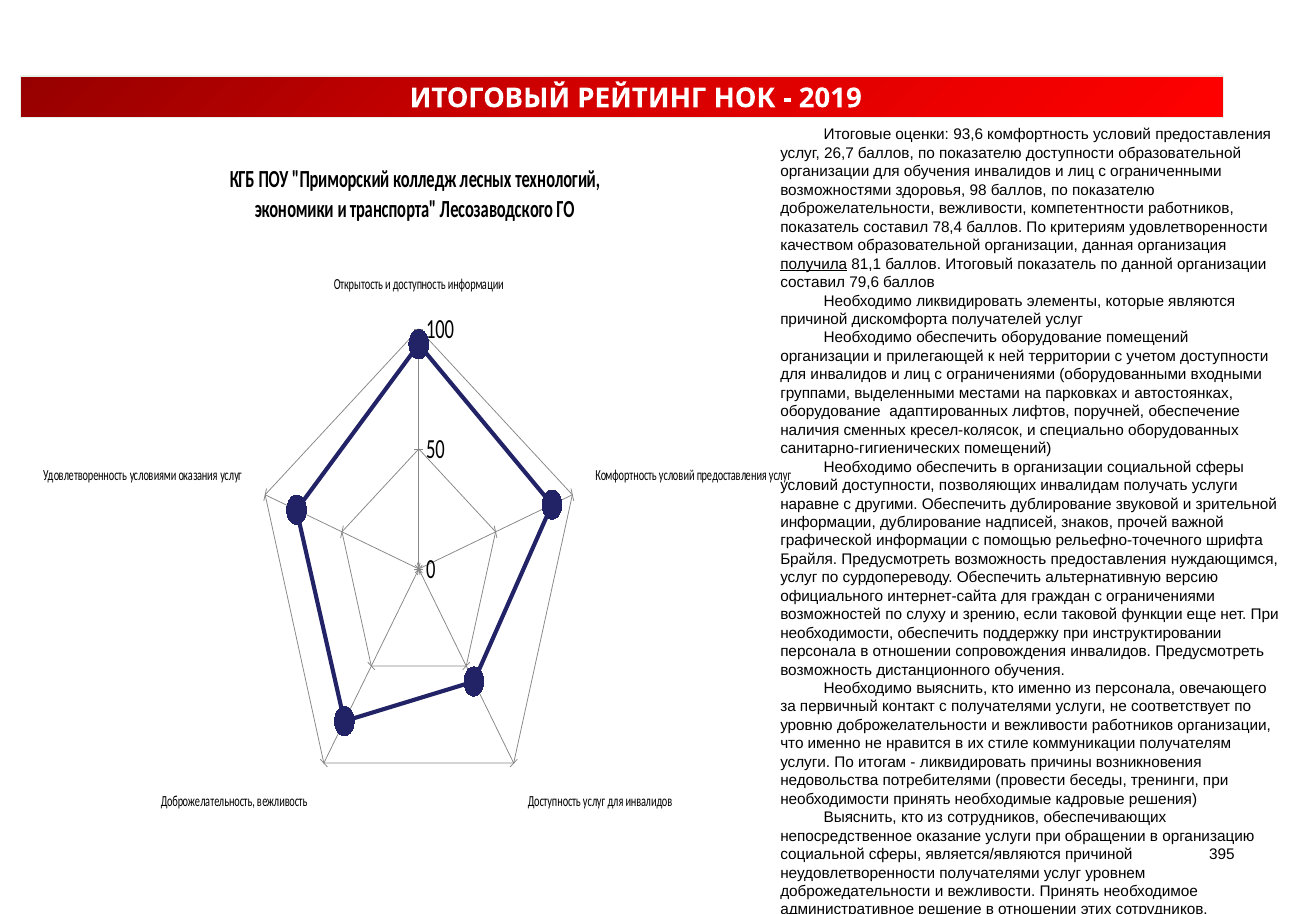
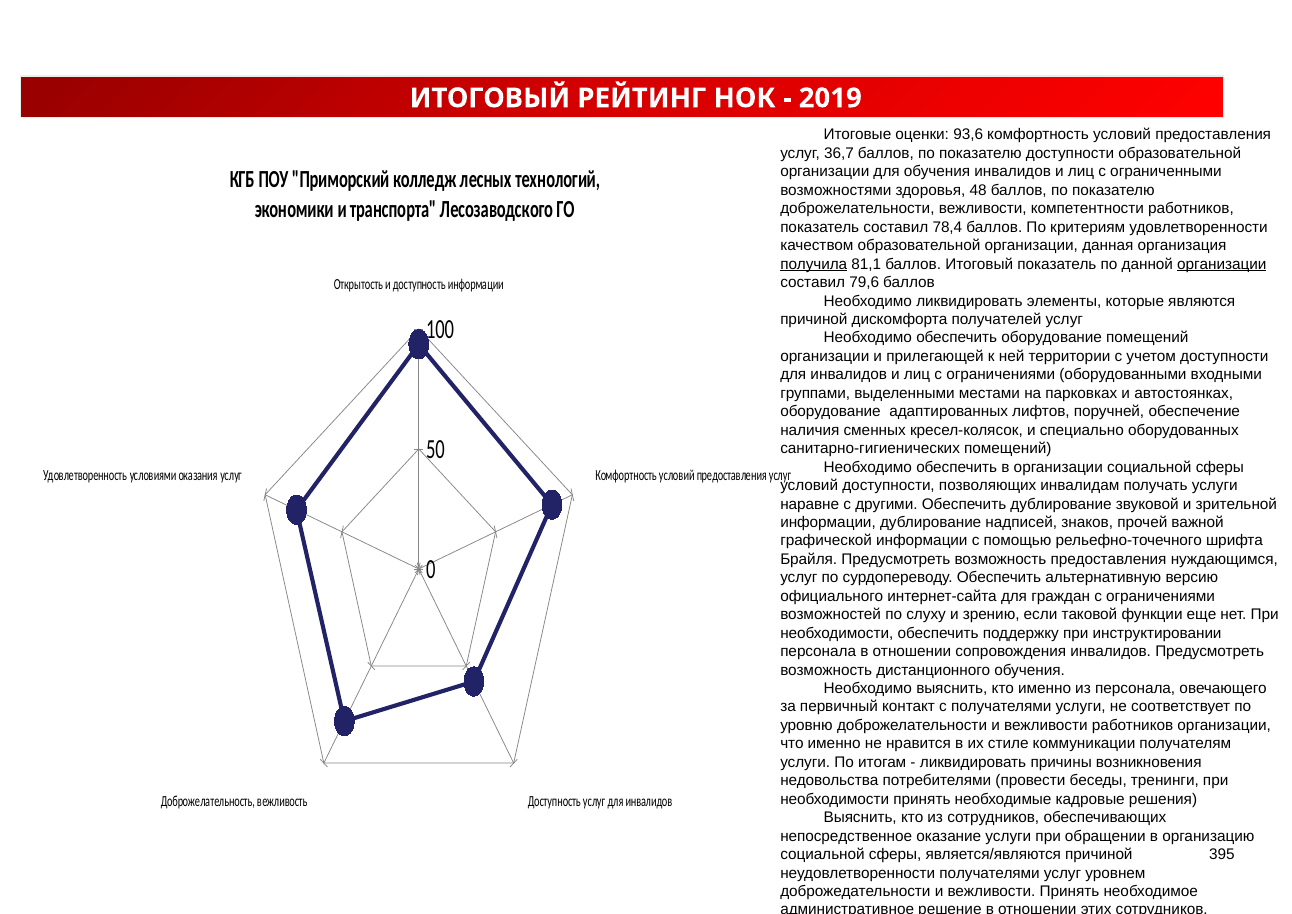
26,7: 26,7 -> 36,7
98: 98 -> 48
организации at (1222, 264) underline: none -> present
